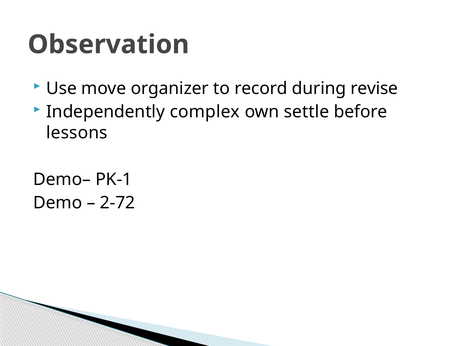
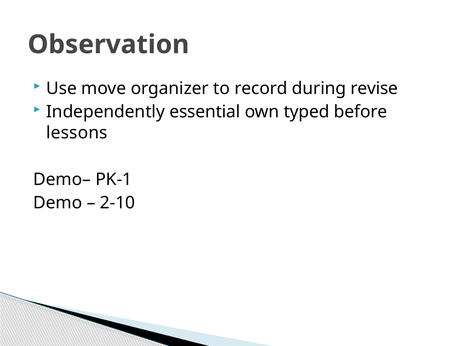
complex: complex -> essential
settle: settle -> typed
2-72: 2-72 -> 2-10
